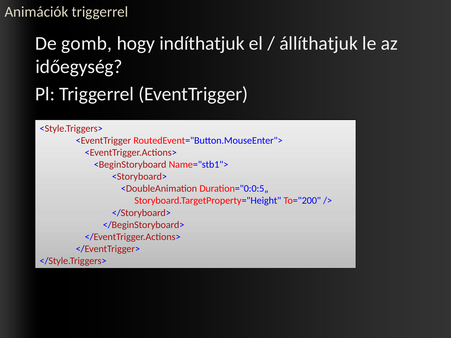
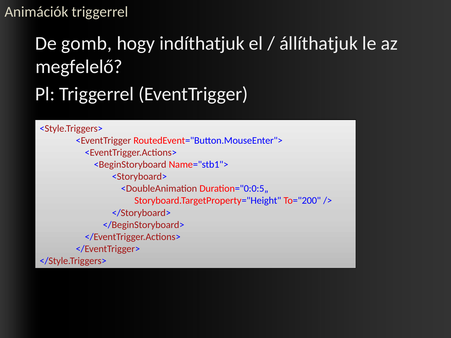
időegység: időegység -> megfelelő
